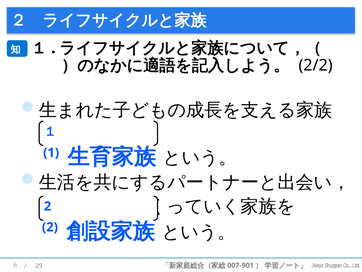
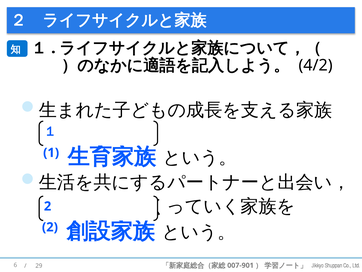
2/2: 2/2 -> 4/2
